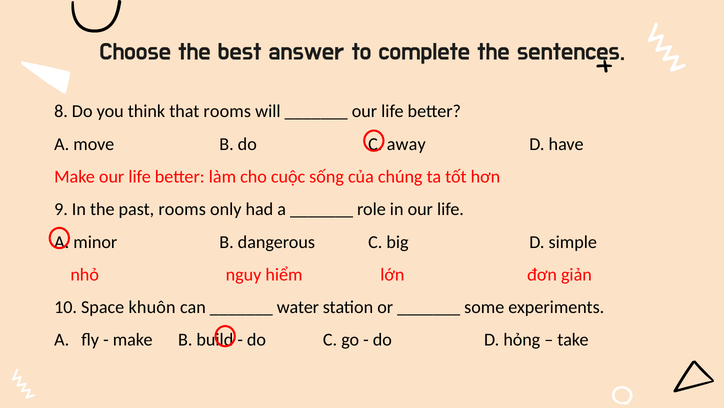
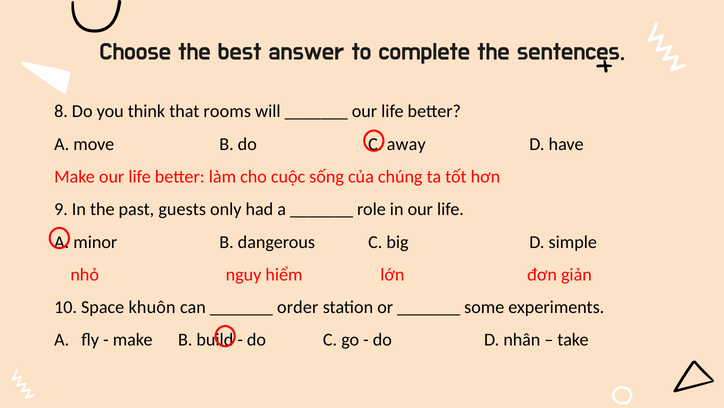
past rooms: rooms -> guests
water: water -> order
hỏng: hỏng -> nhân
